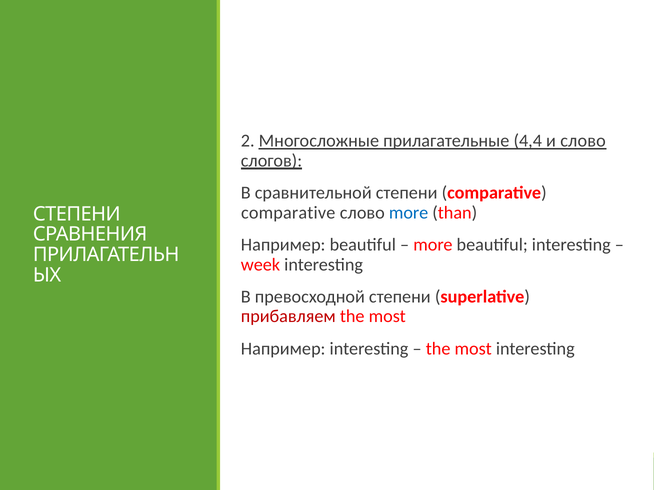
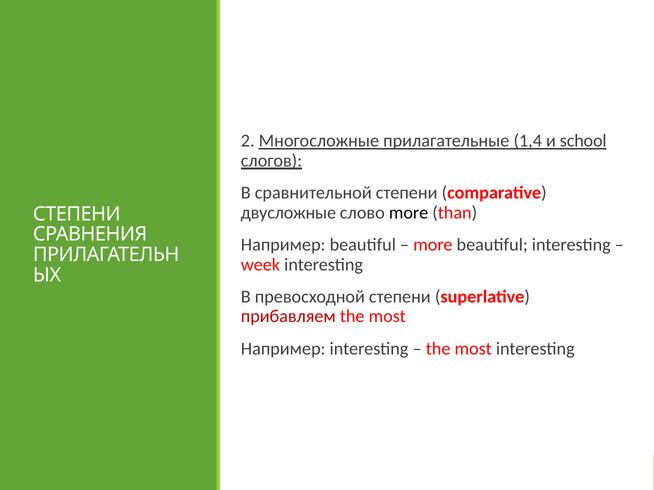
4,4: 4,4 -> 1,4
и слово: слово -> school
comparative at (288, 213): comparative -> двусложные
more at (409, 213) colour: blue -> black
